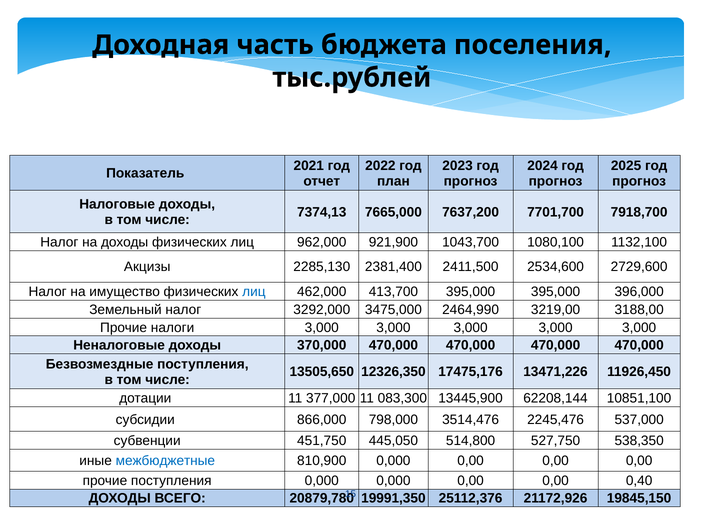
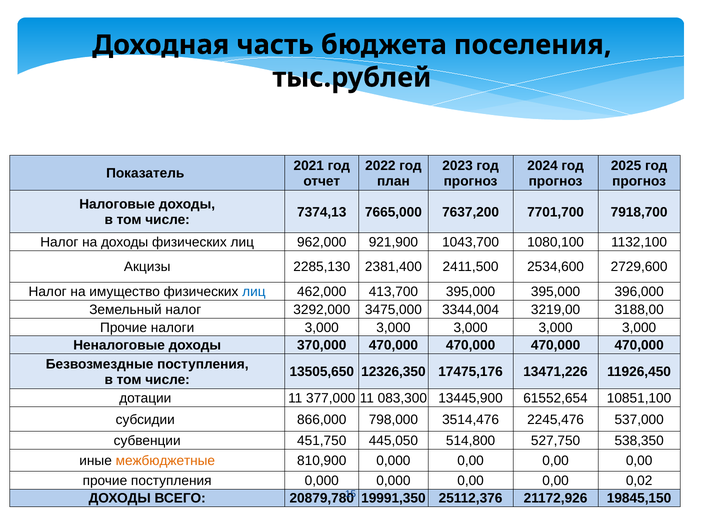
2464,990: 2464,990 -> 3344,004
62208,144: 62208,144 -> 61552,654
межбюджетные colour: blue -> orange
0,40: 0,40 -> 0,02
